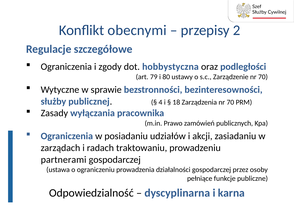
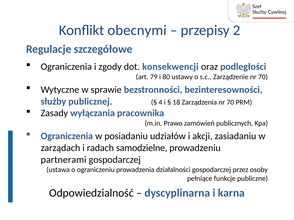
hobbystyczna: hobbystyczna -> konsekwencji
traktowaniu: traktowaniu -> samodzielne
